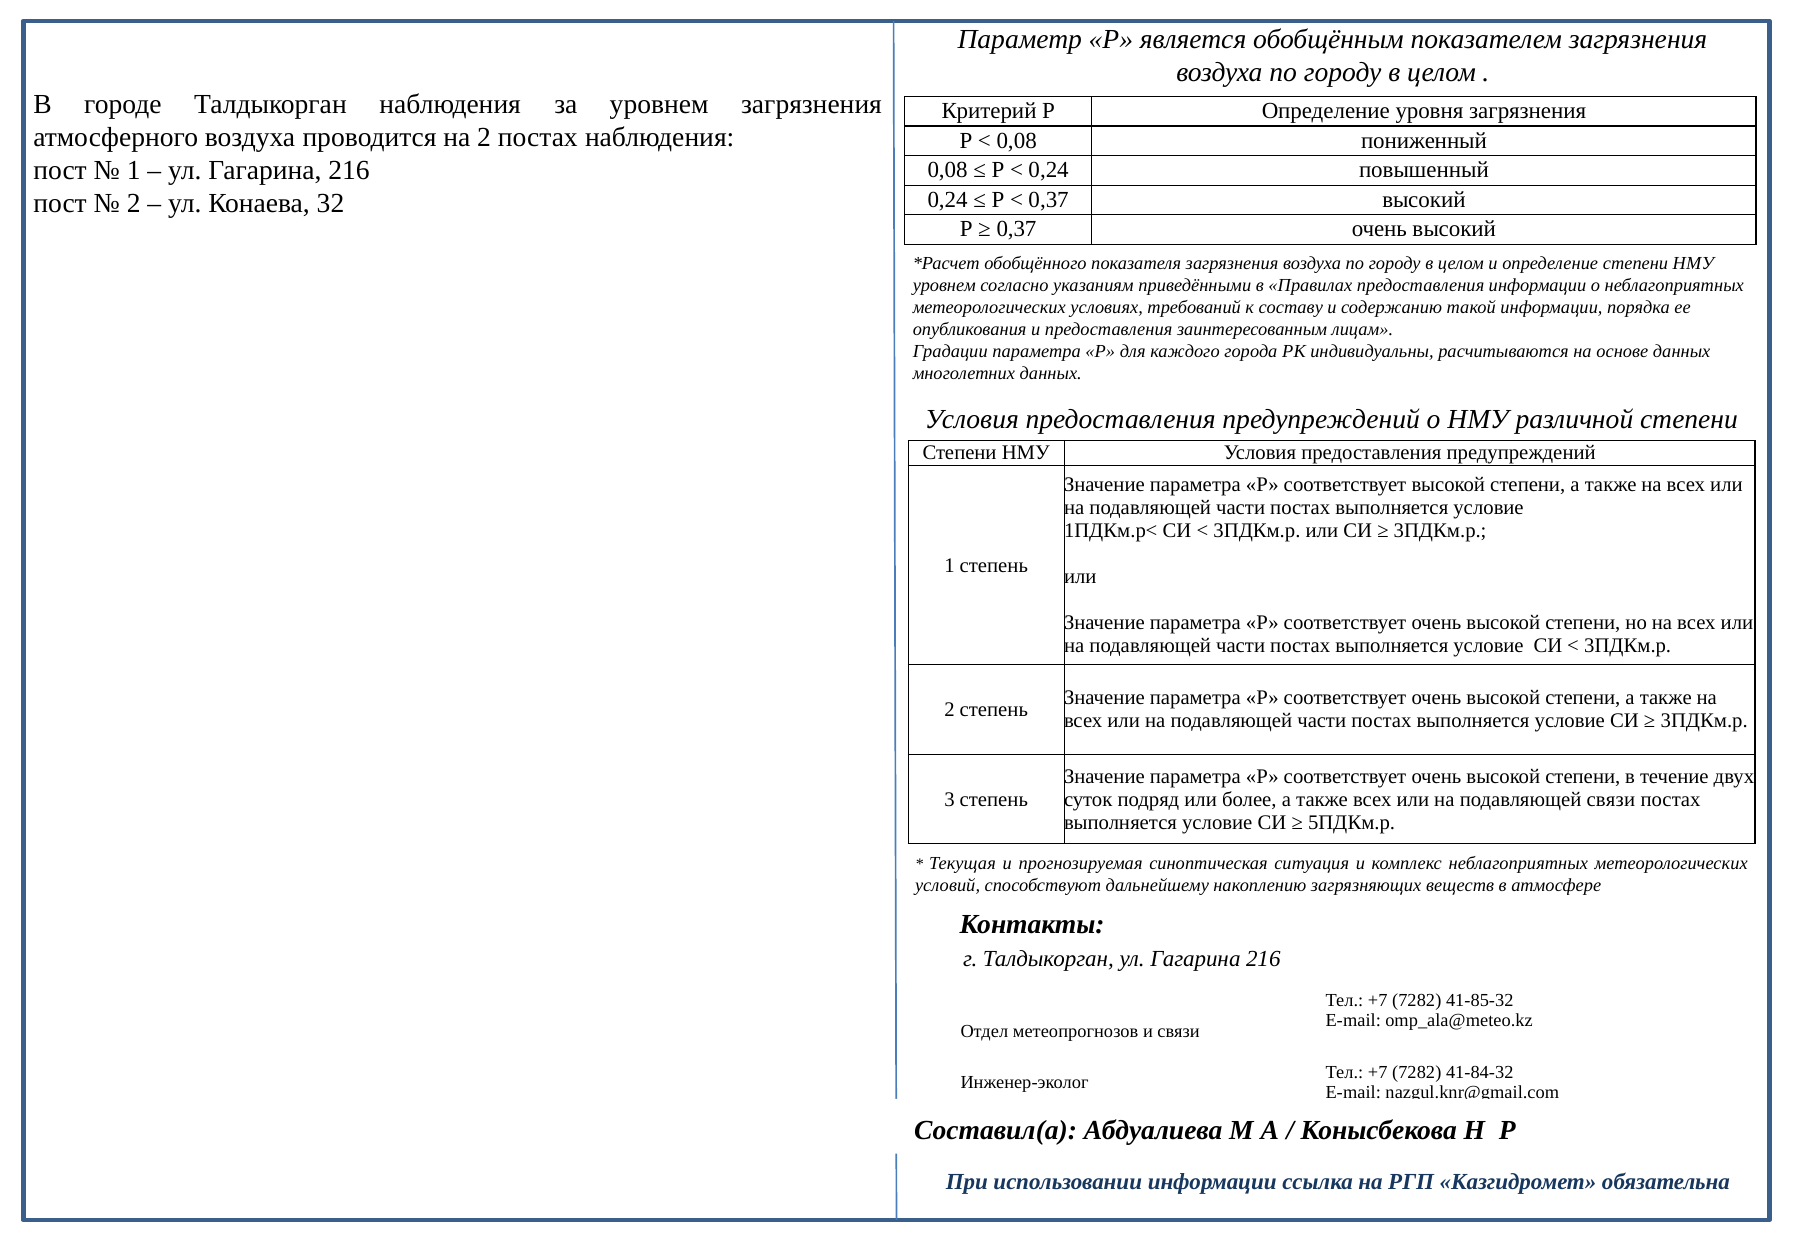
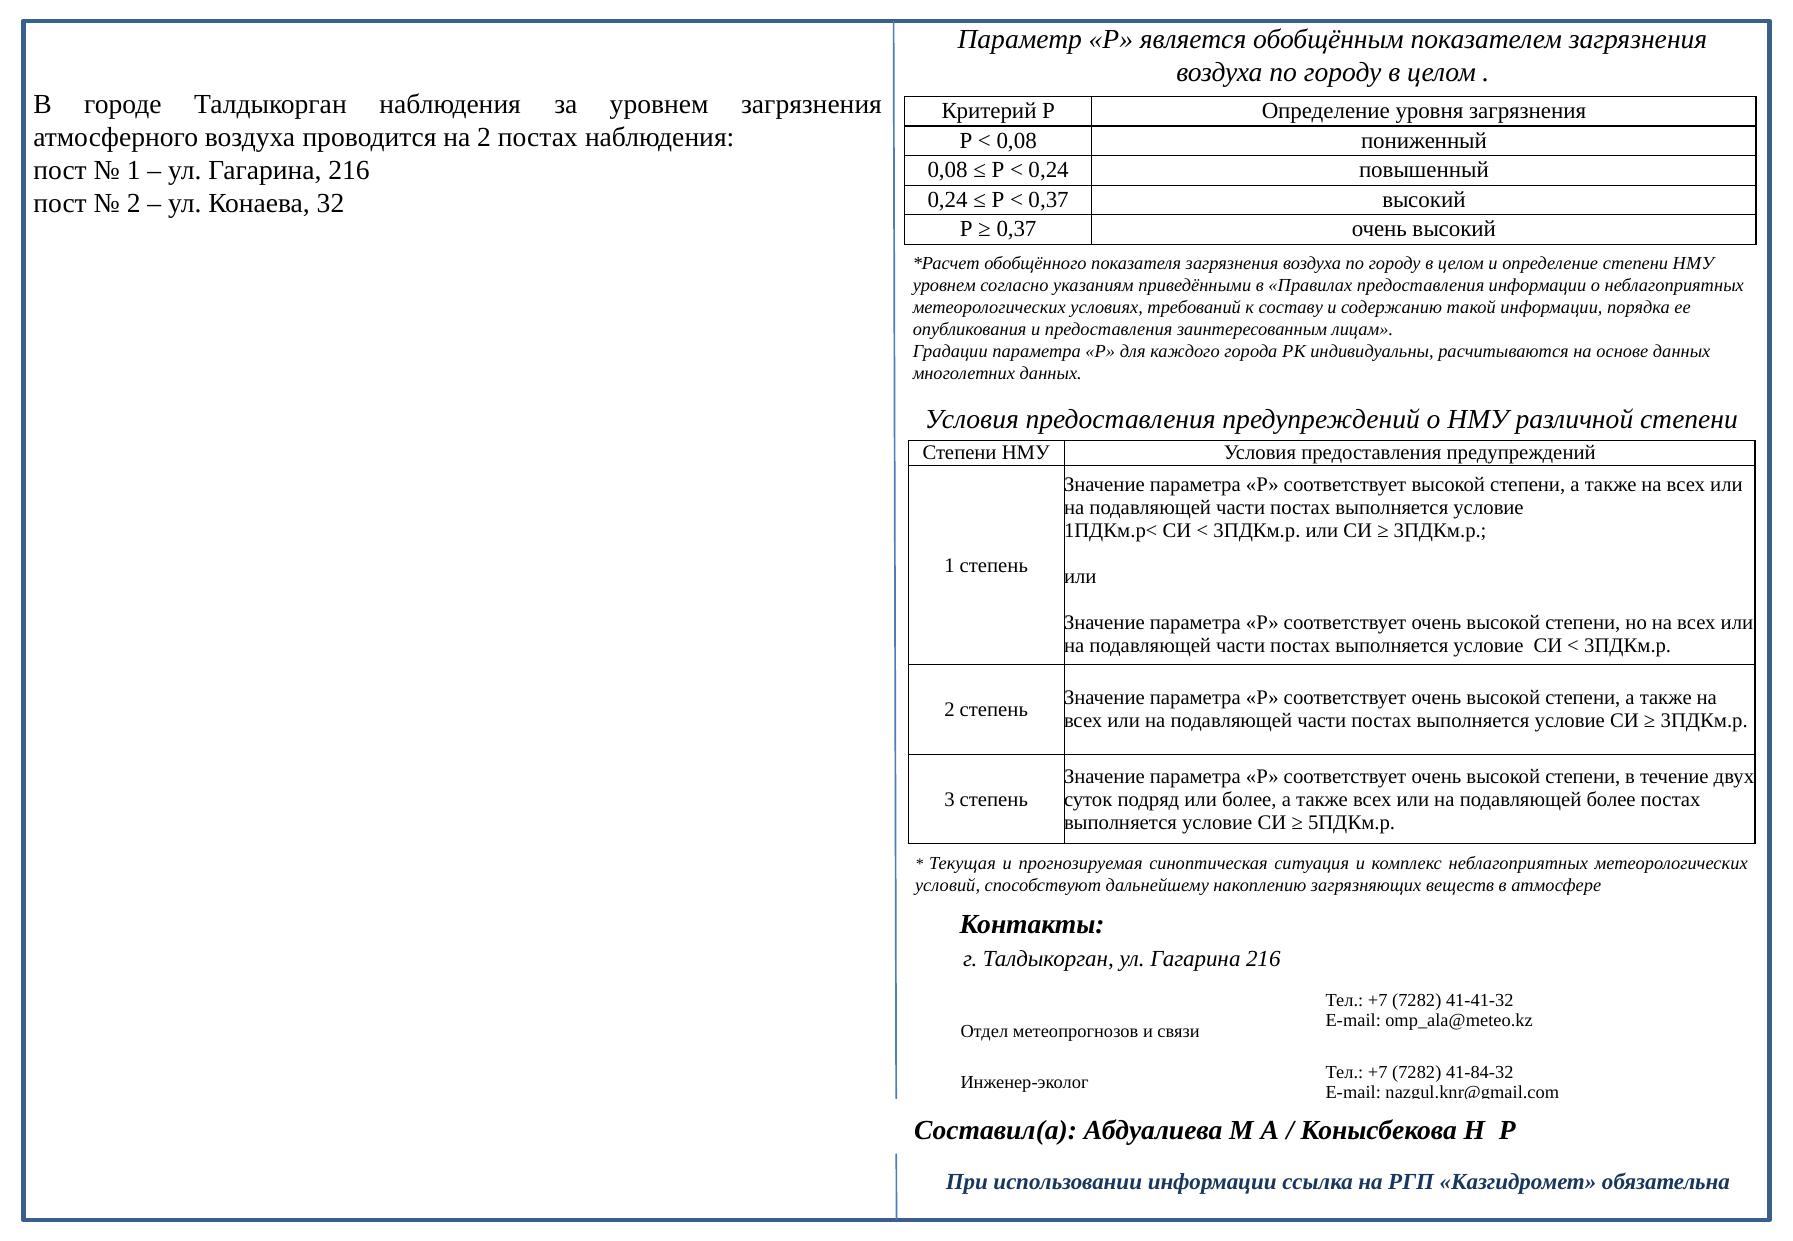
подавляющей связи: связи -> более
41-85-32: 41-85-32 -> 41-41-32
